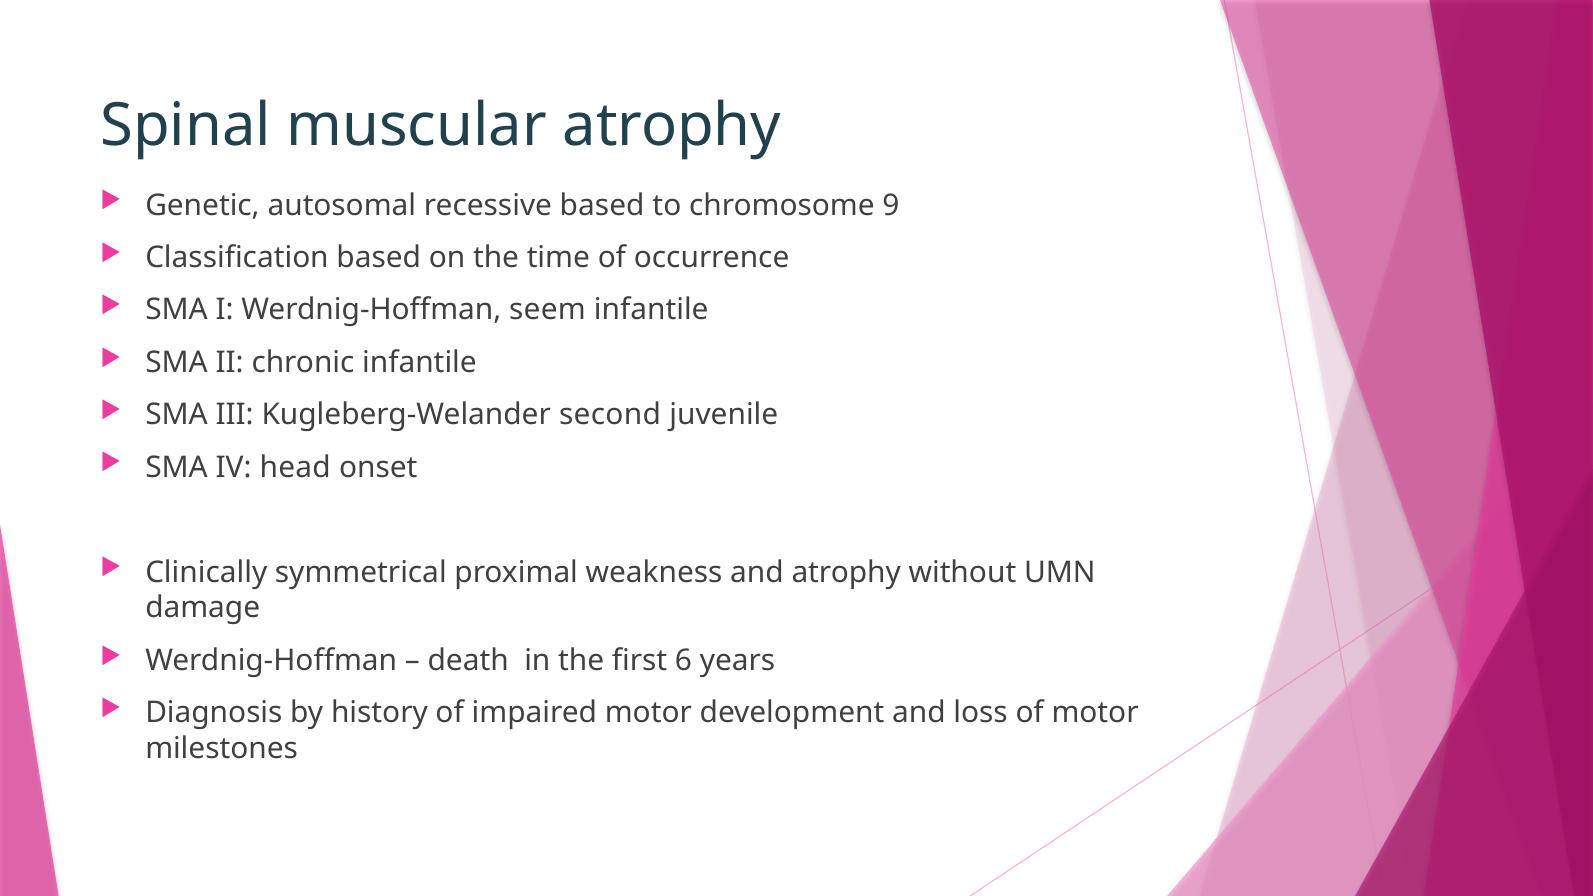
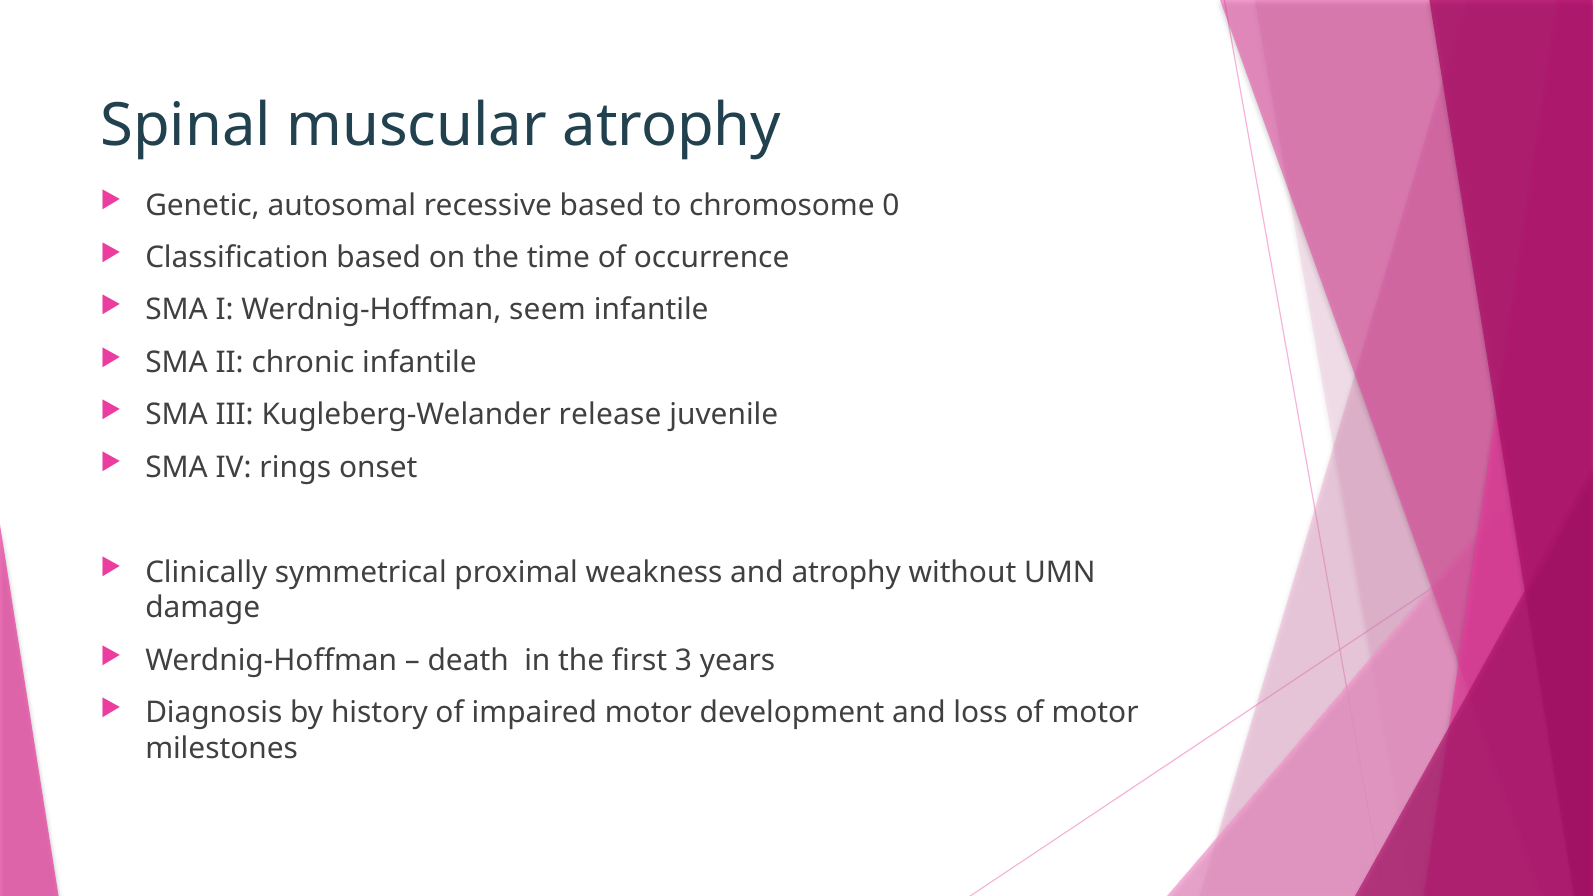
9: 9 -> 0
second: second -> release
head: head -> rings
6: 6 -> 3
